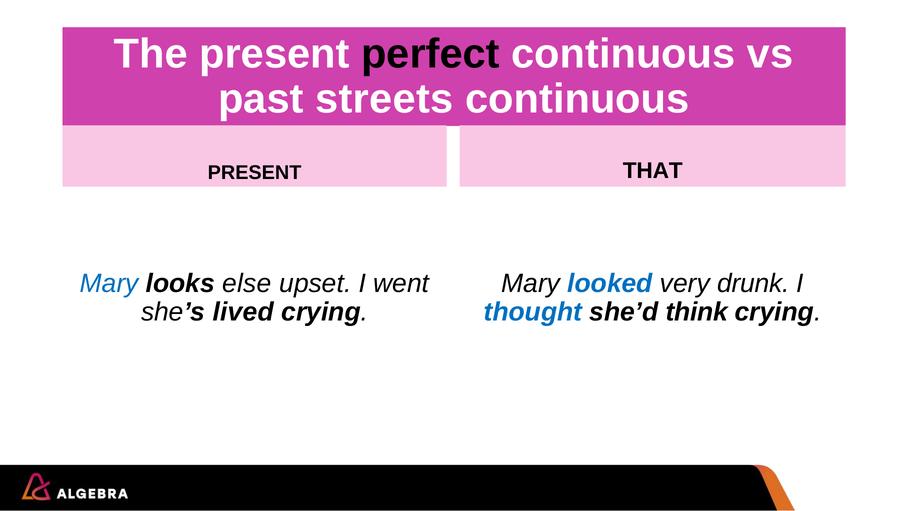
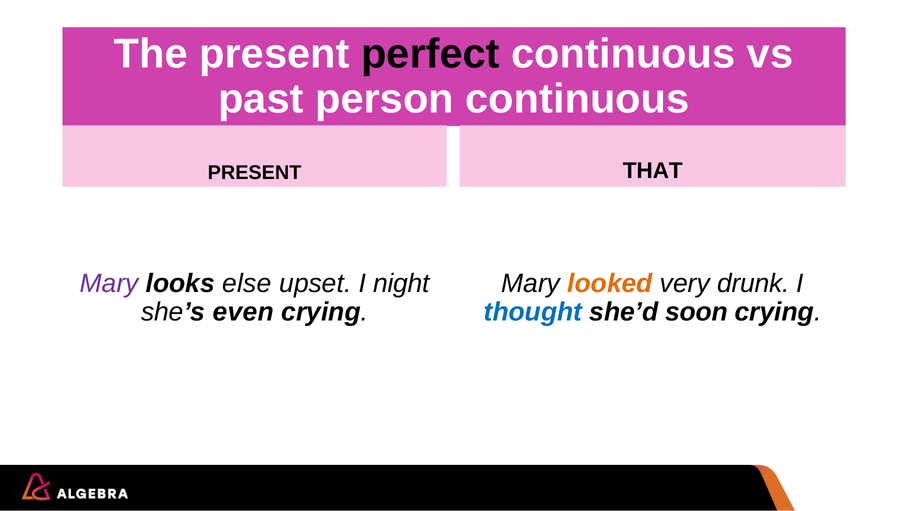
streets: streets -> person
Mary at (109, 283) colour: blue -> purple
went: went -> night
looked colour: blue -> orange
lived: lived -> even
think: think -> soon
